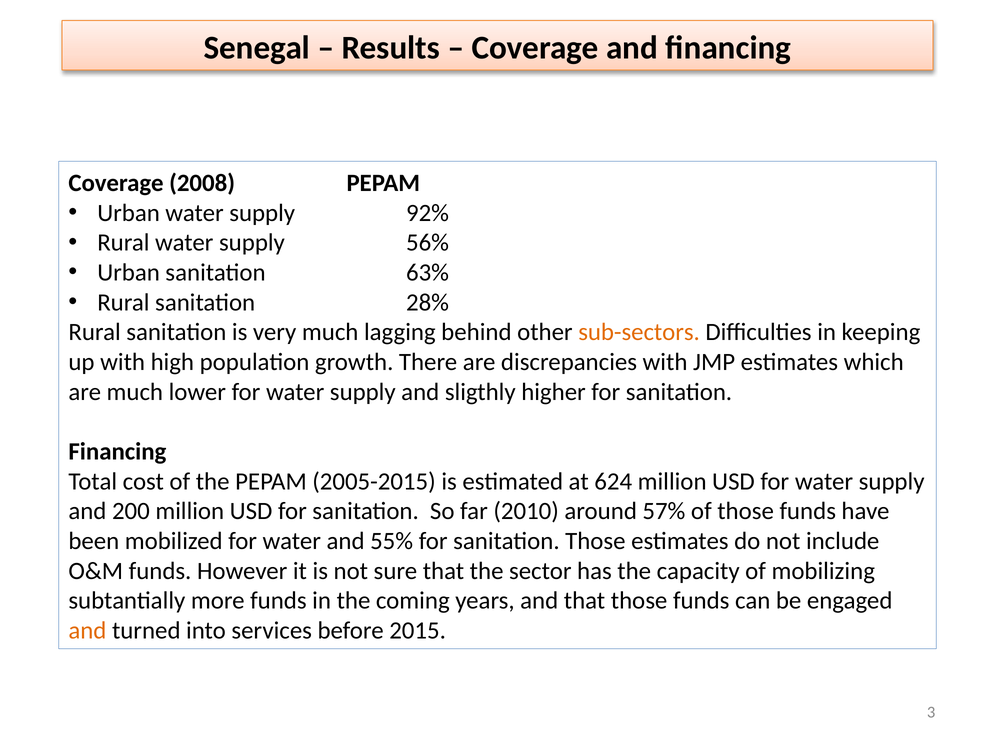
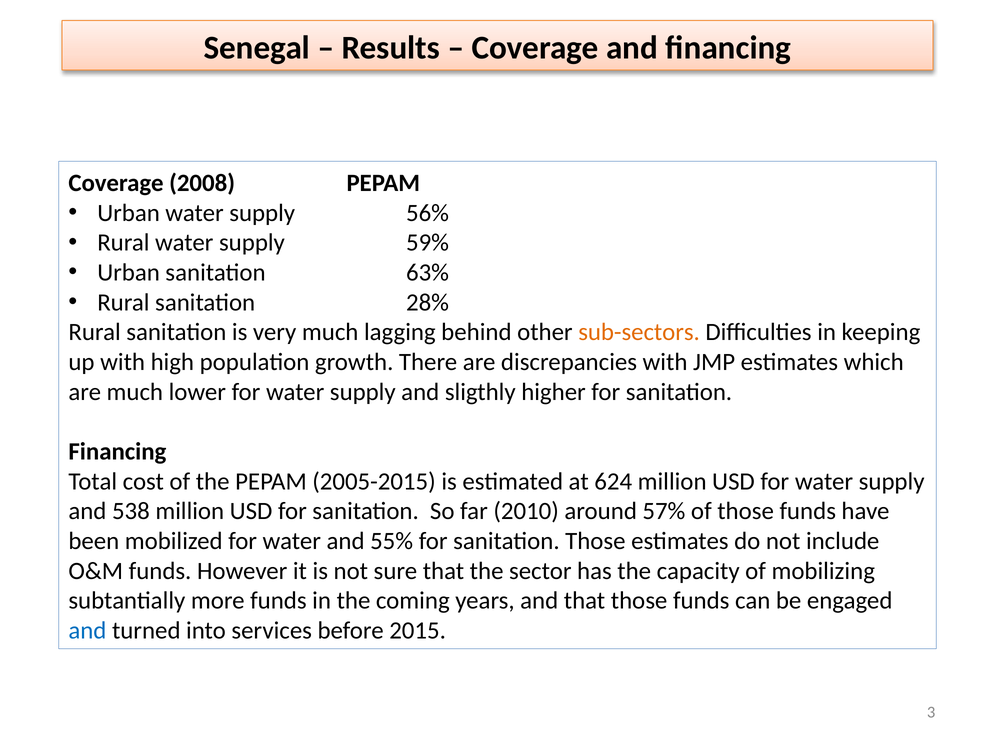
92%: 92% -> 56%
56%: 56% -> 59%
200: 200 -> 538
and at (87, 631) colour: orange -> blue
